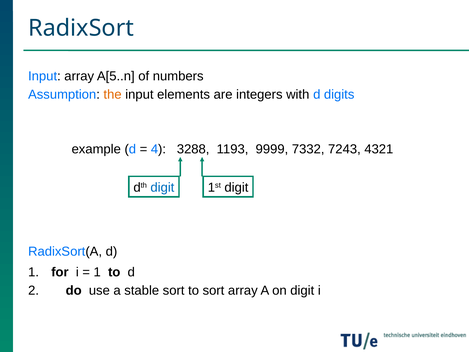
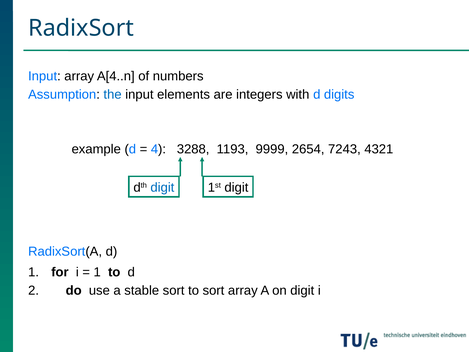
A[5..n: A[5..n -> A[4..n
the colour: orange -> blue
7332: 7332 -> 2654
